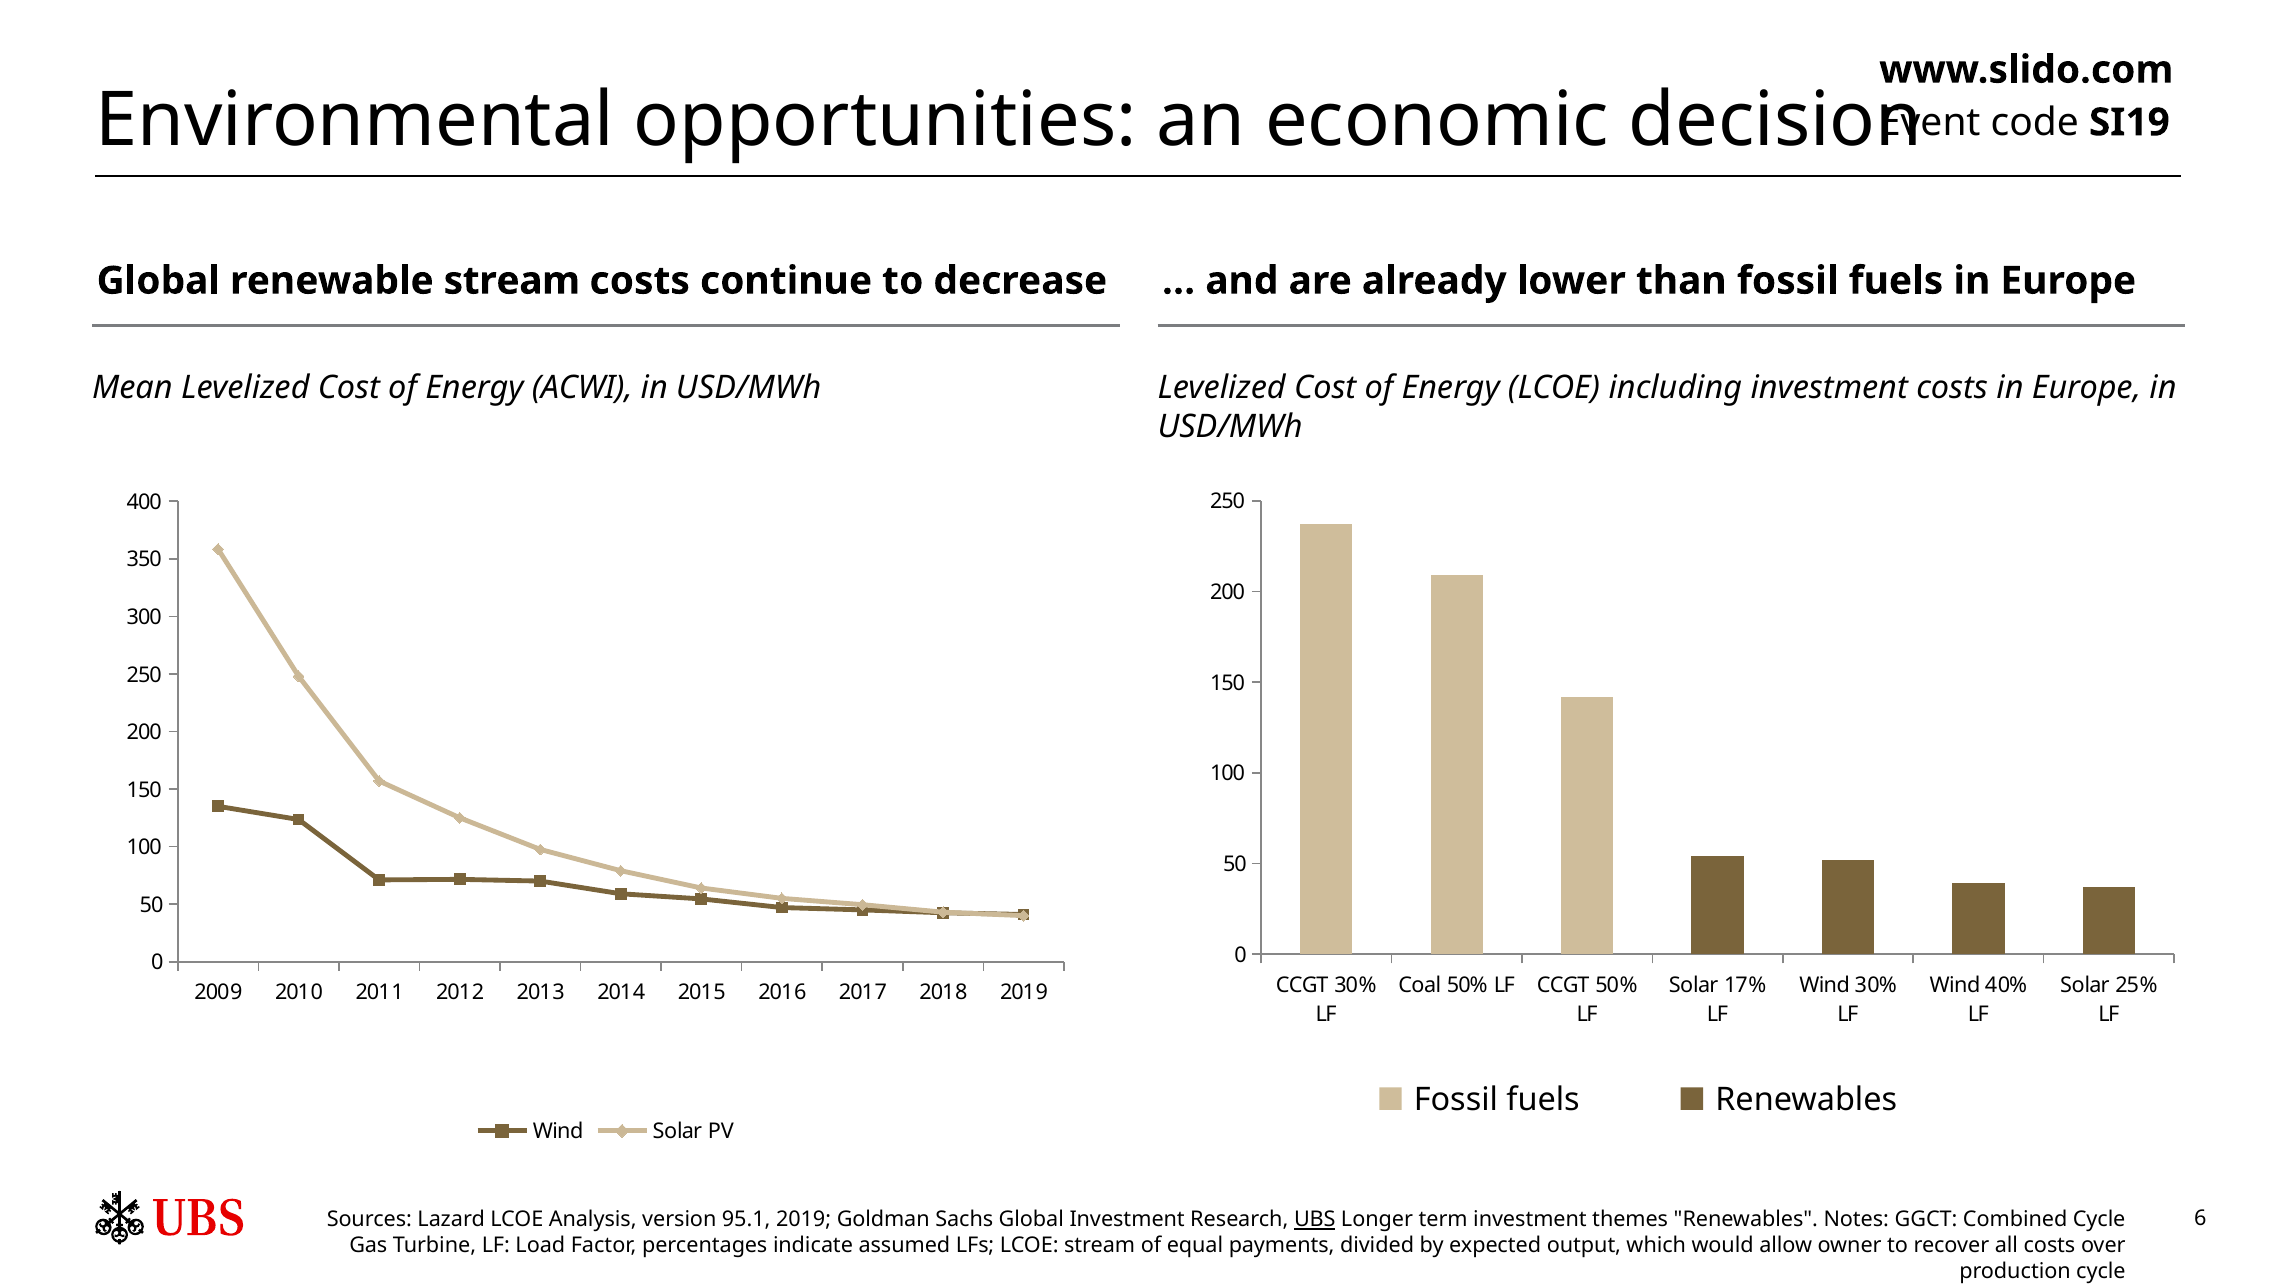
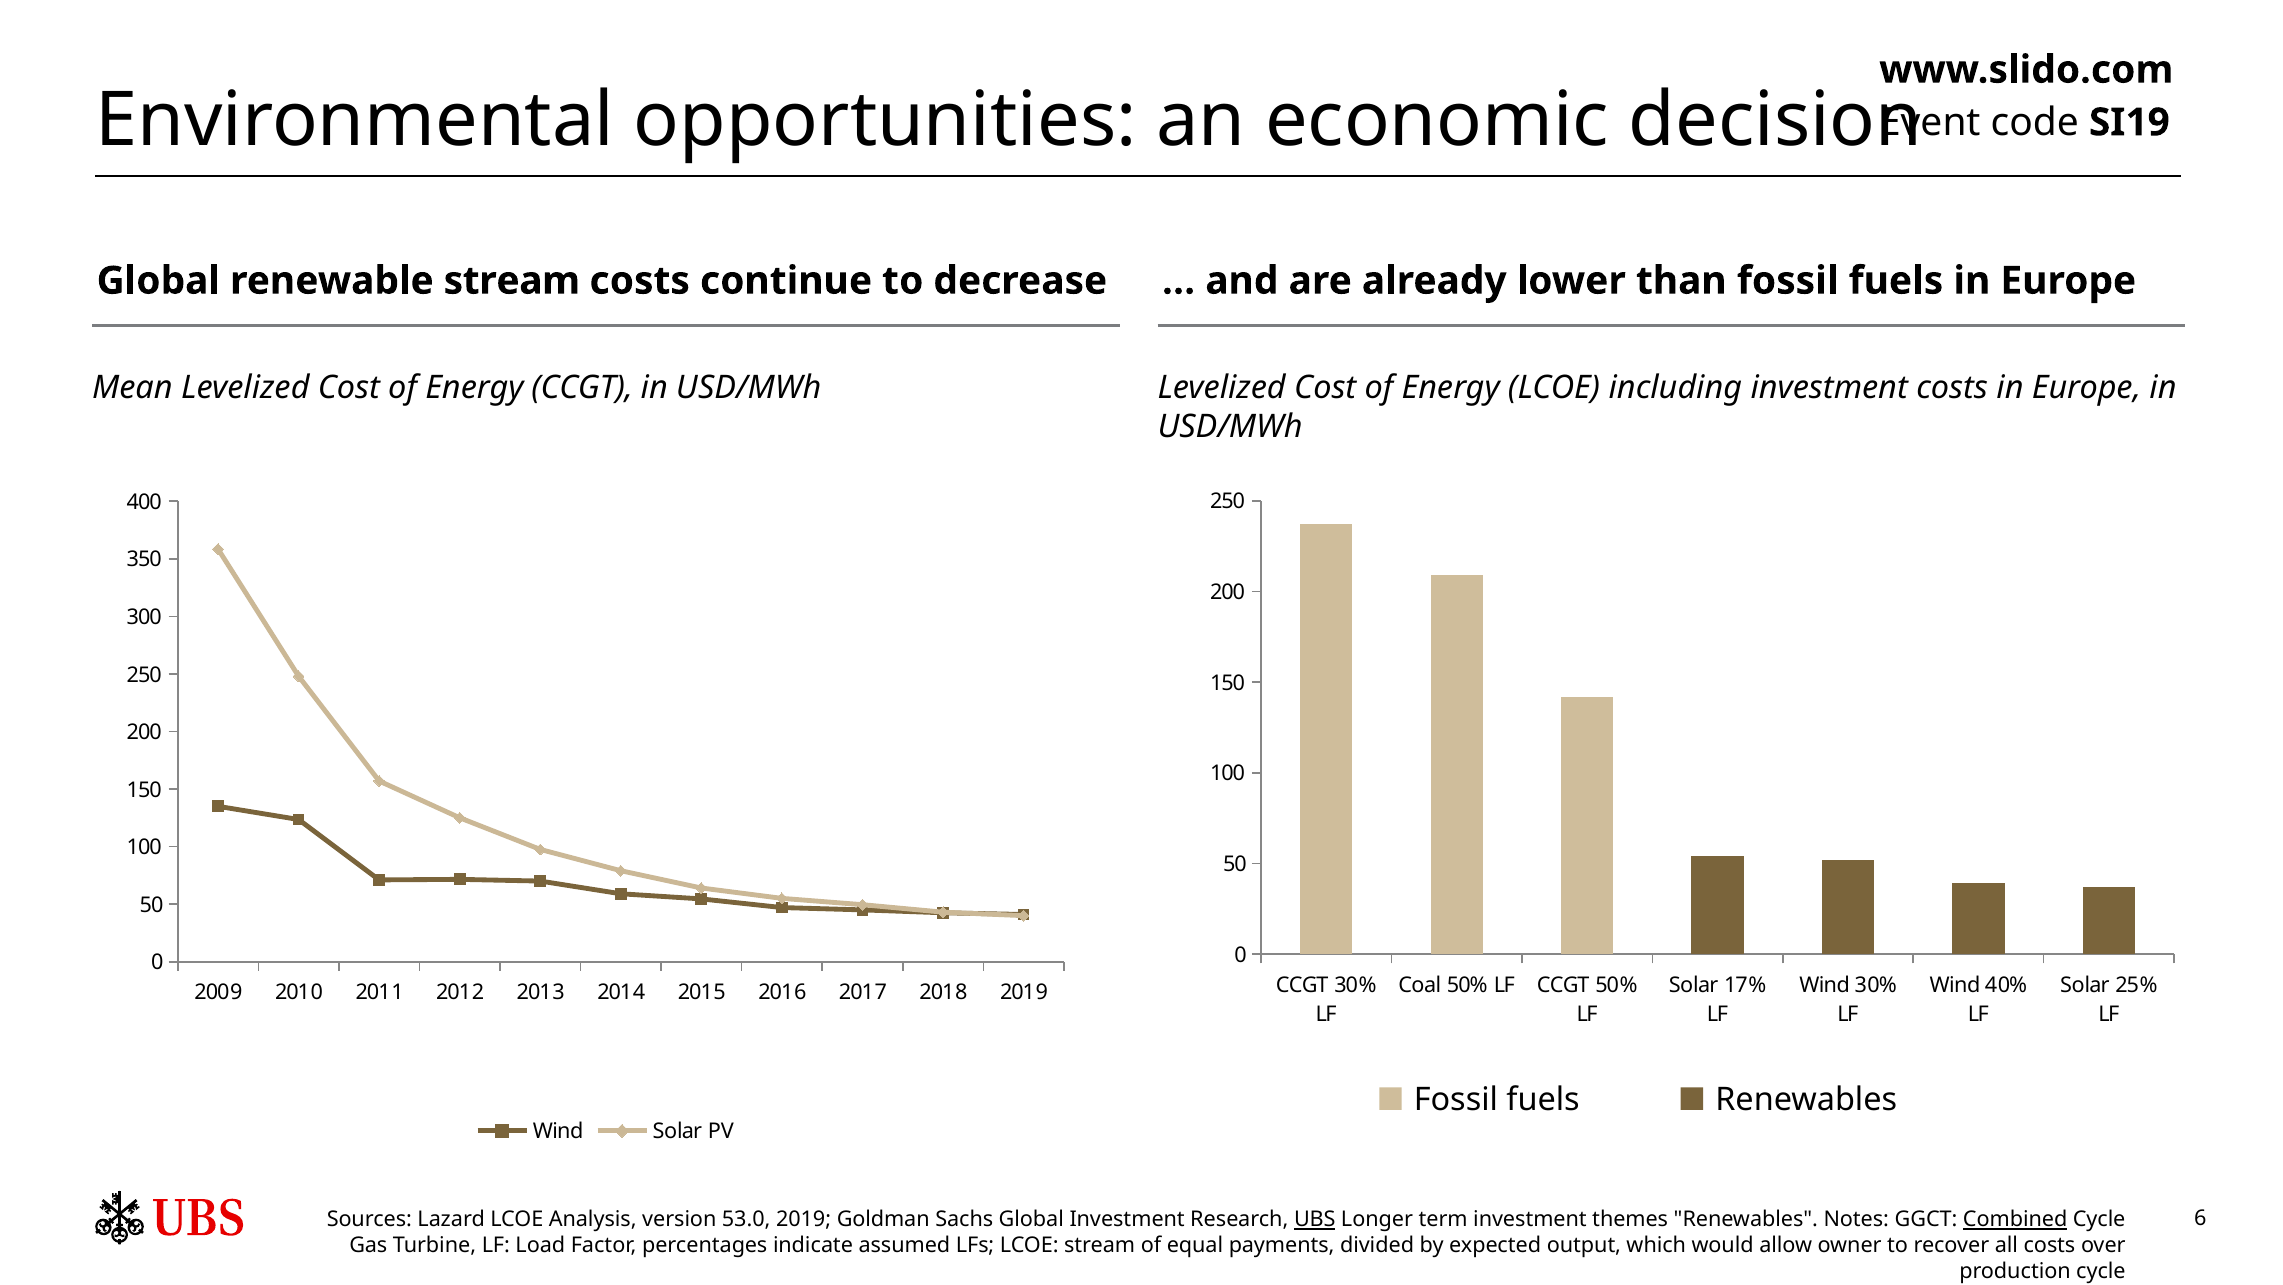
Energy ACWI: ACWI -> CCGT
95.1: 95.1 -> 53.0
Combined underline: none -> present
